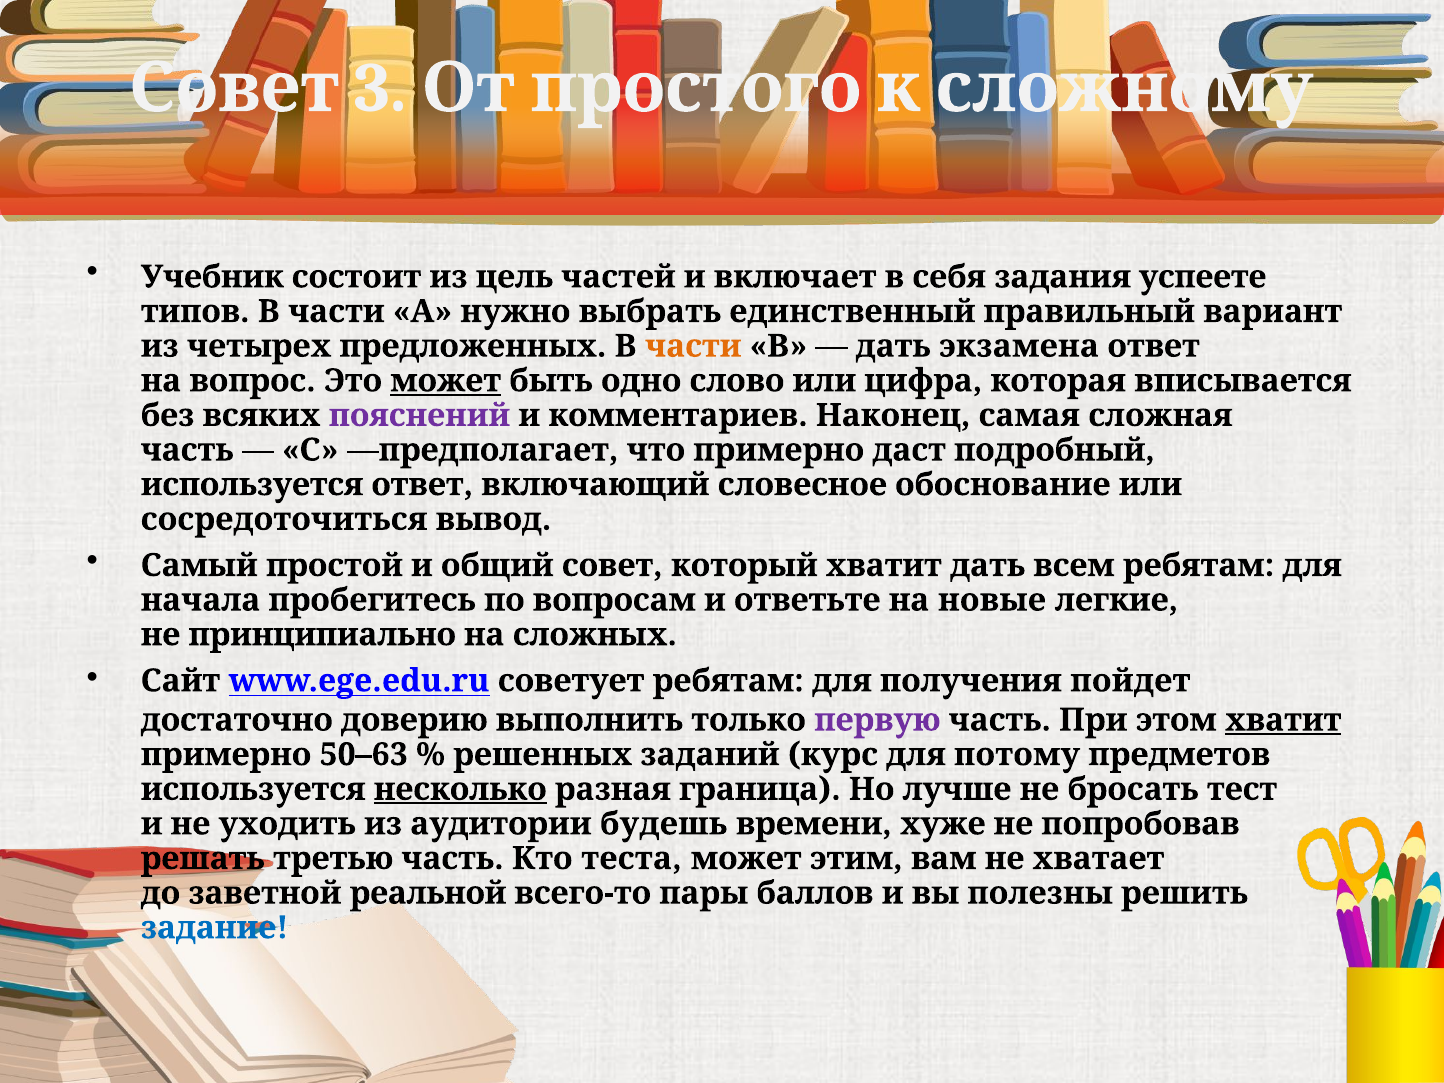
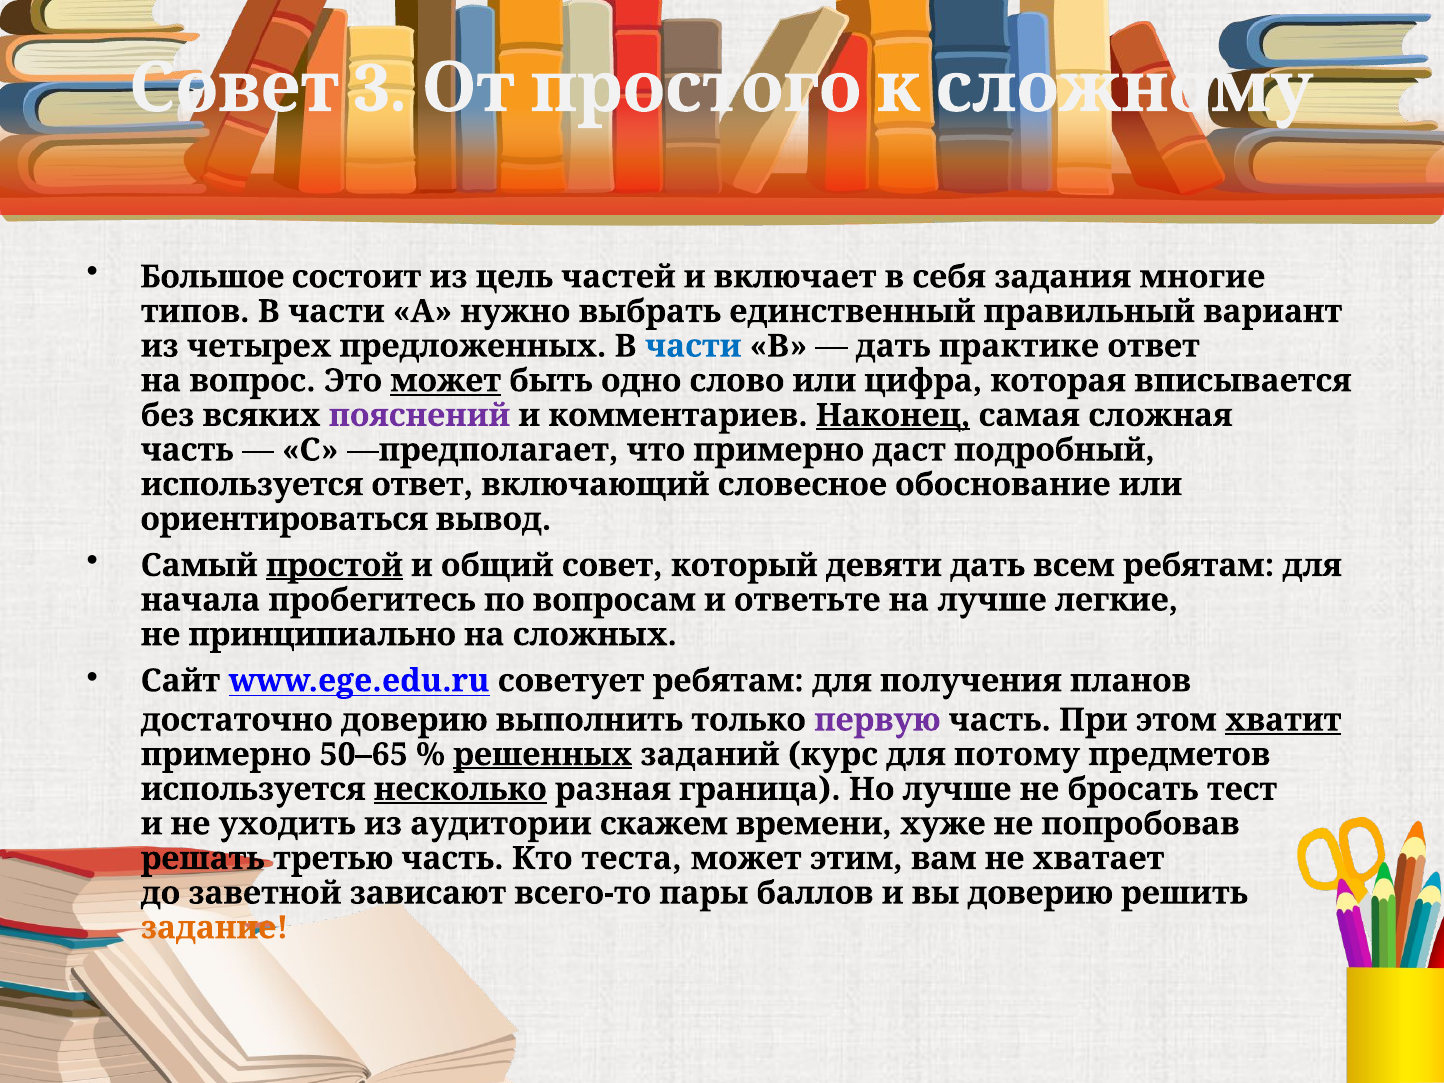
Учебник: Учебник -> Большое
успеете: успеете -> многие
части at (693, 346) colour: orange -> blue
экзамена: экзамена -> практике
Наконец underline: none -> present
сосредоточиться: сосредоточиться -> ориентироваться
простой underline: none -> present
который хватит: хватит -> девяти
на новые: новые -> лучше
пойдет: пойдет -> планов
50–63: 50–63 -> 50–65
решенных underline: none -> present
будешь: будешь -> скажем
реальной: реальной -> зависают
вы полезны: полезны -> доверию
задание colour: blue -> orange
